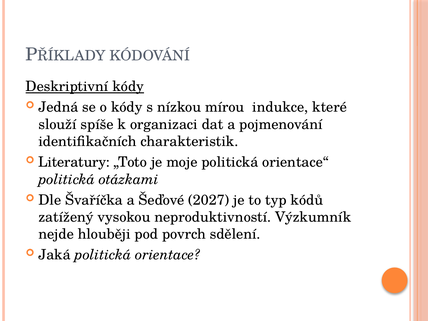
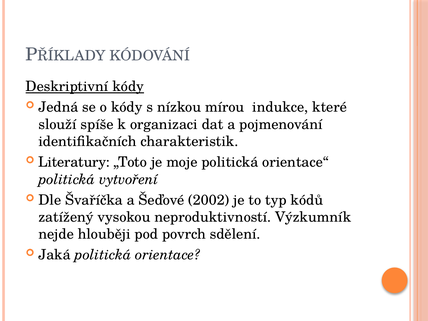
otázkami: otázkami -> vytvoření
2027: 2027 -> 2002
